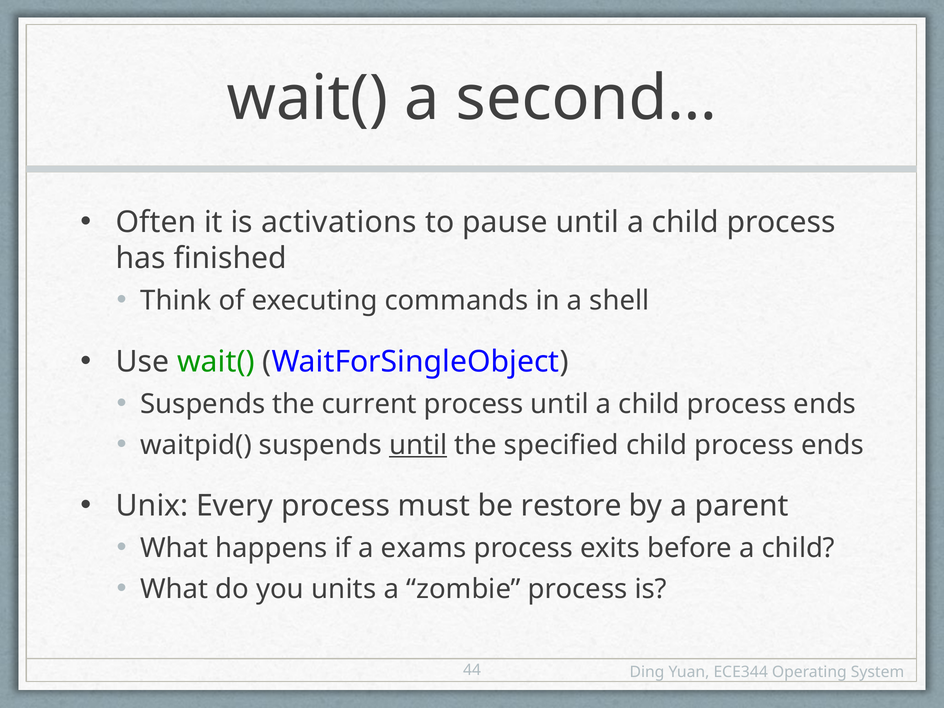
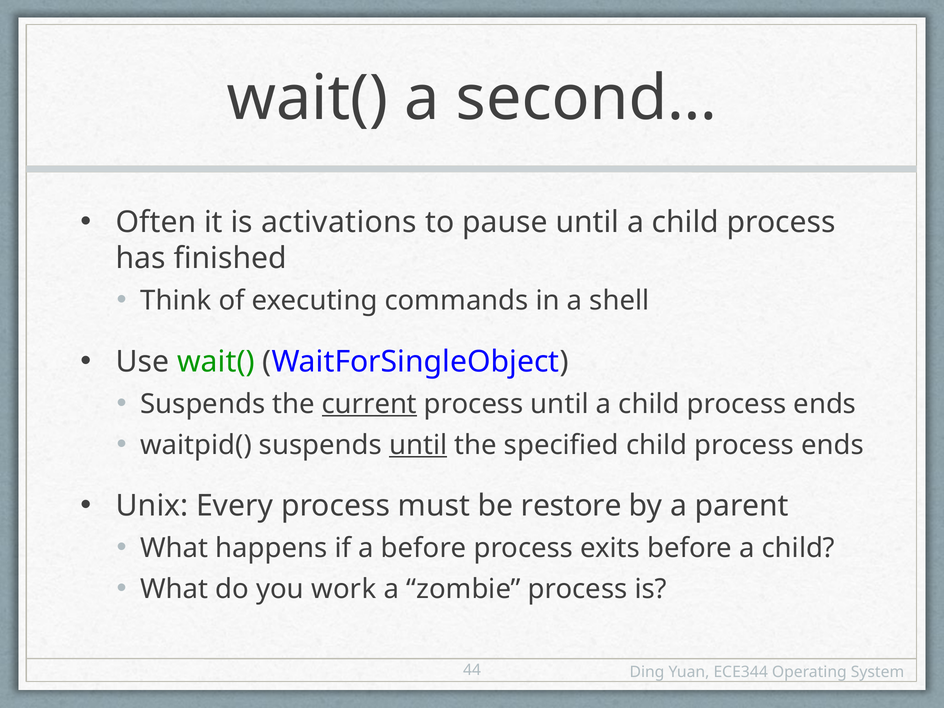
current underline: none -> present
a exams: exams -> before
units: units -> work
